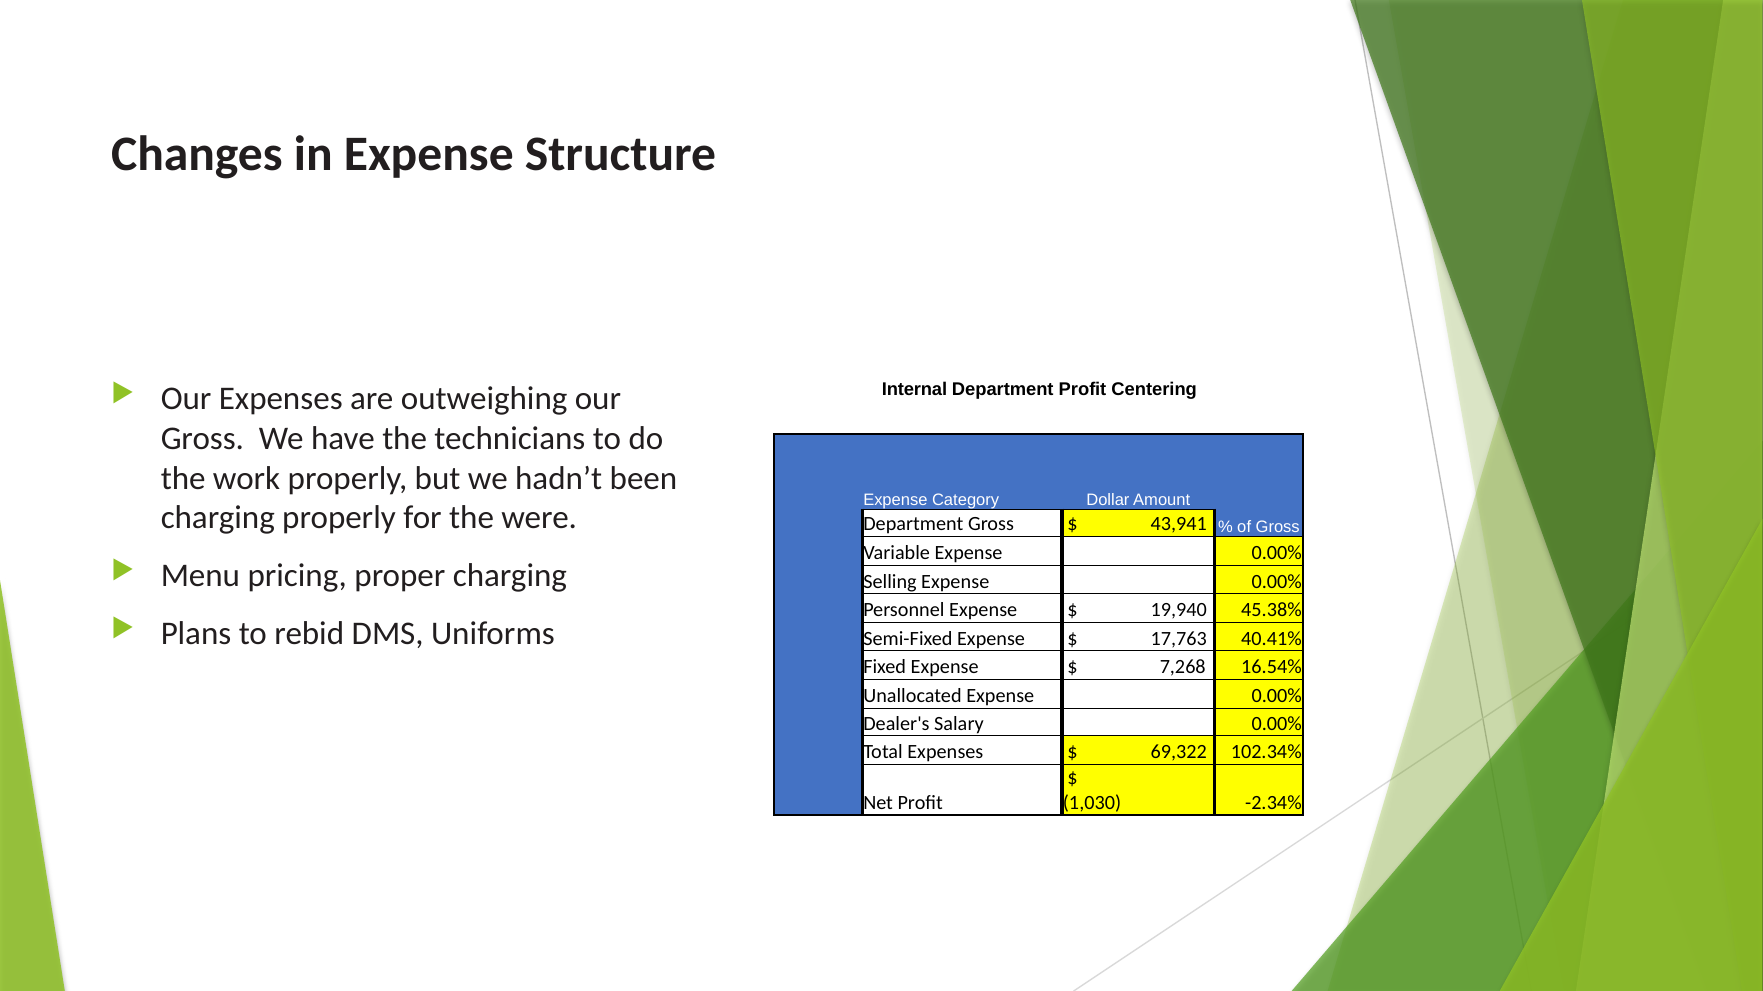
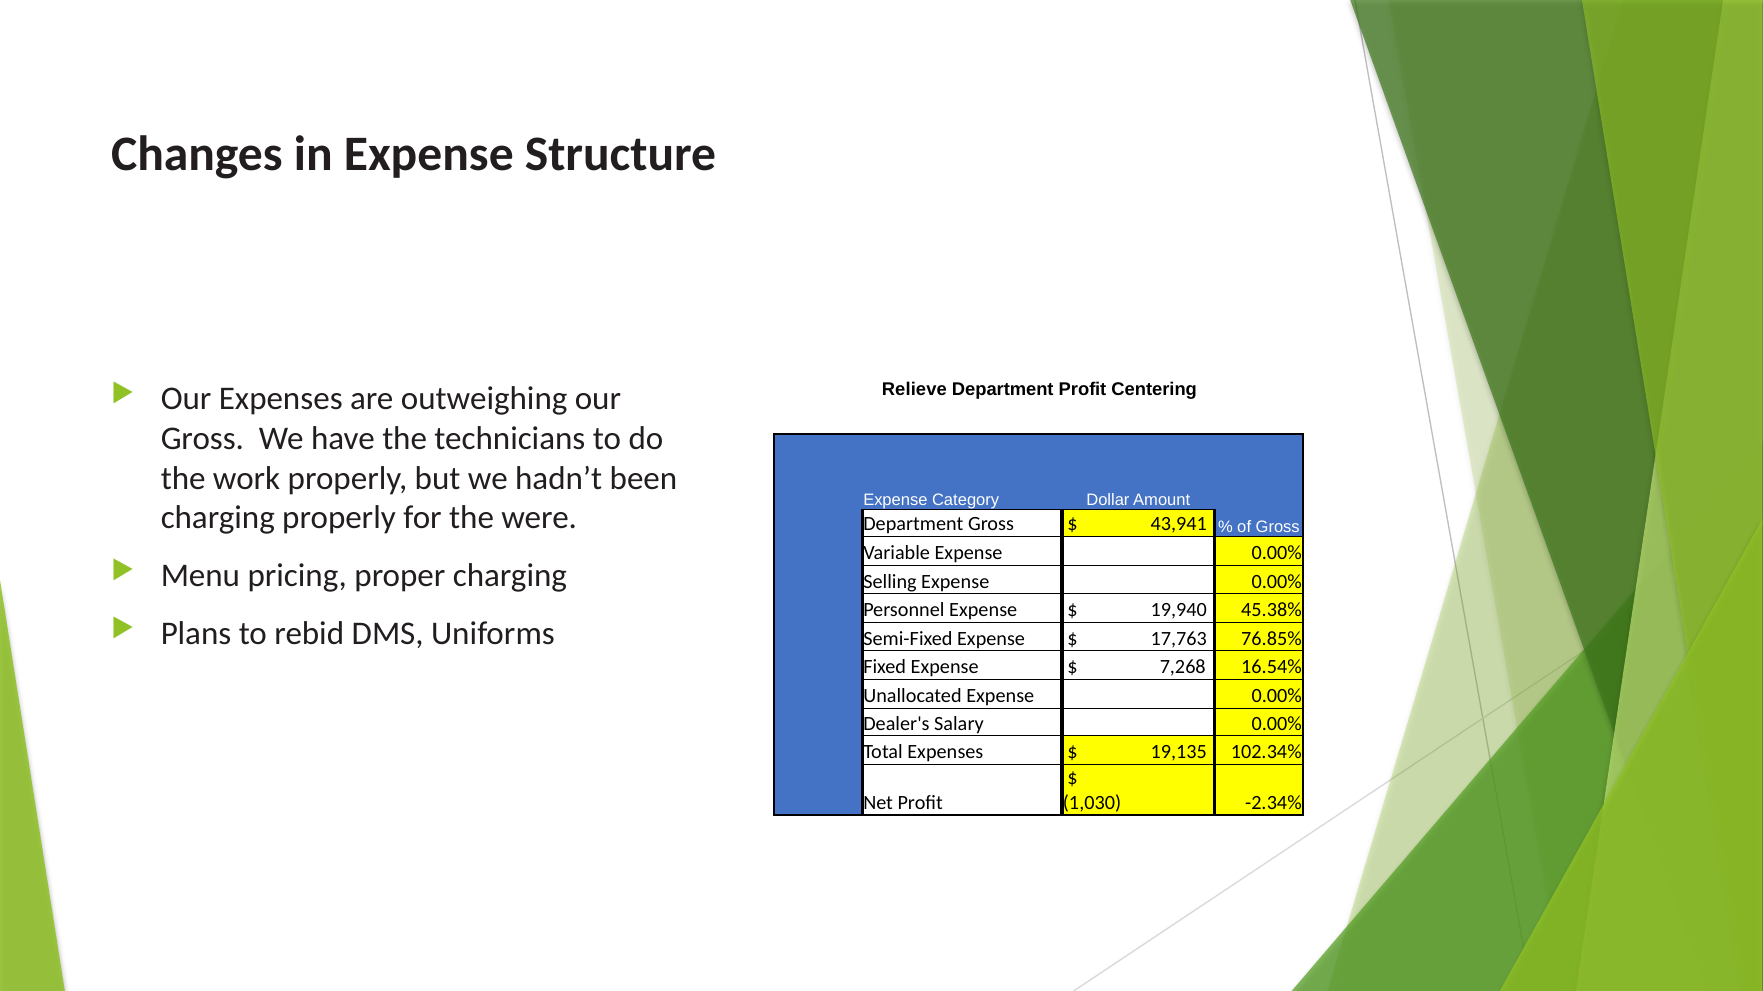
Internal: Internal -> Relieve
40.41%: 40.41% -> 76.85%
69,322: 69,322 -> 19,135
